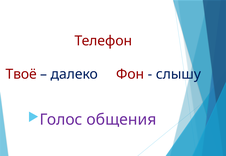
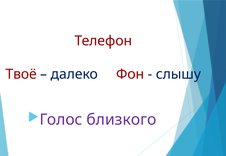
общения: общения -> близкого
